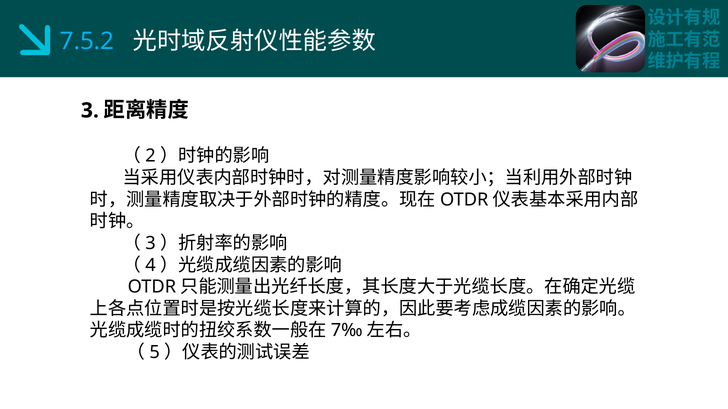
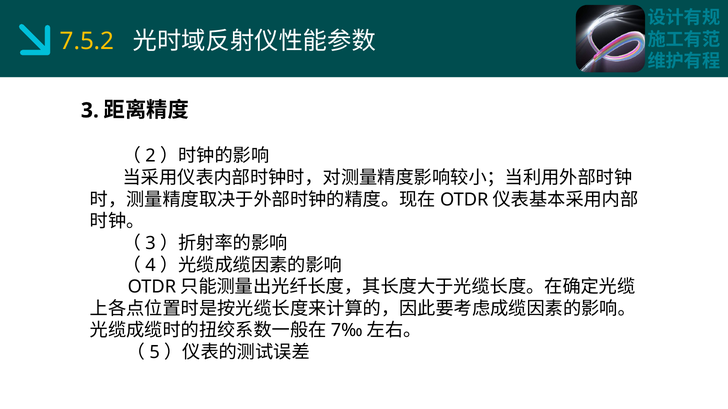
7.5.2 colour: light blue -> yellow
